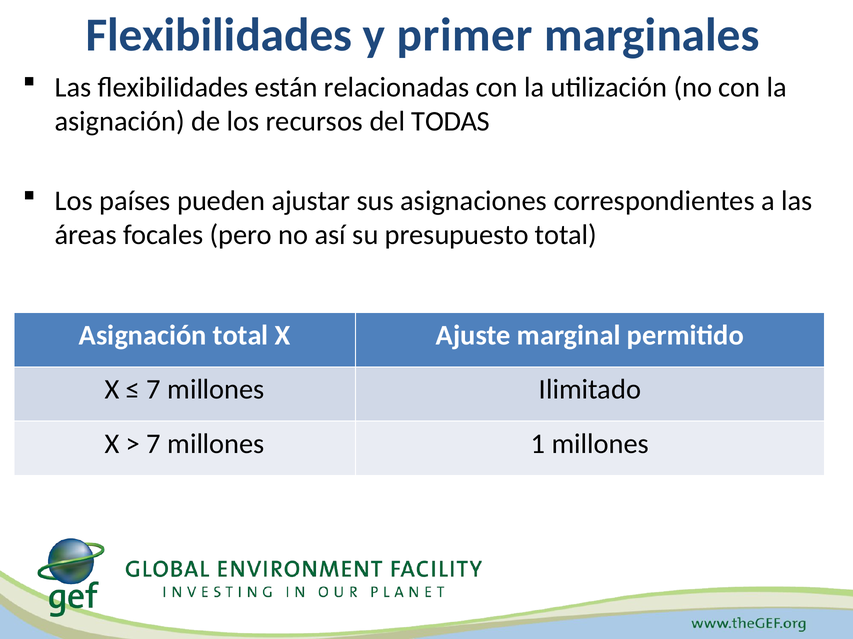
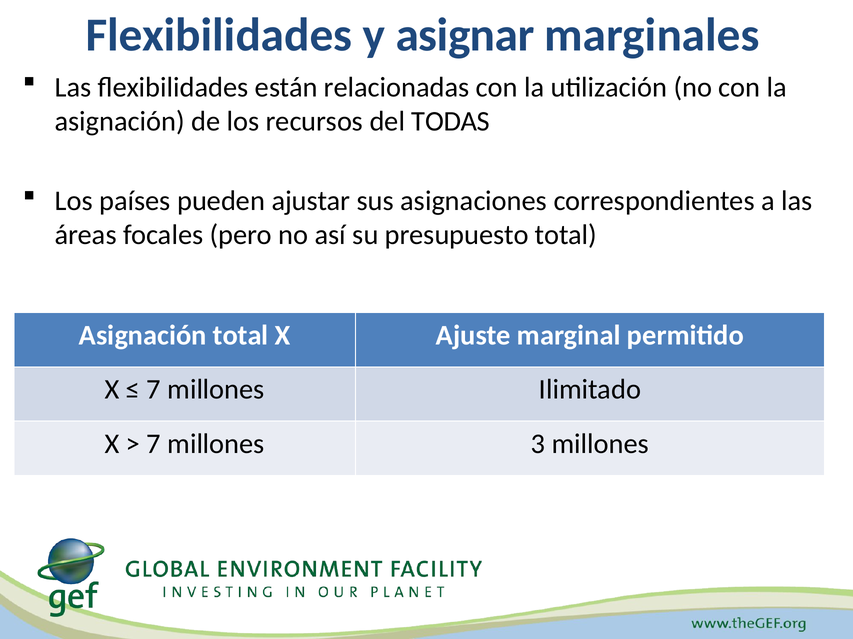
primer: primer -> asignar
1: 1 -> 3
